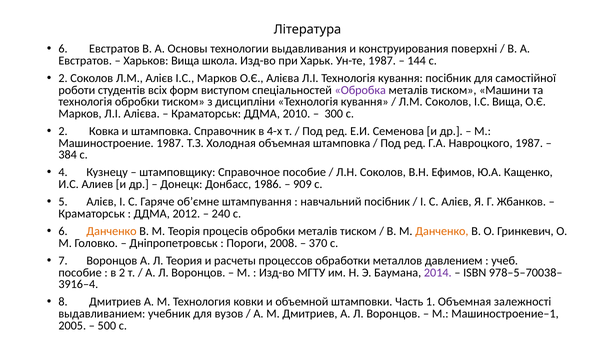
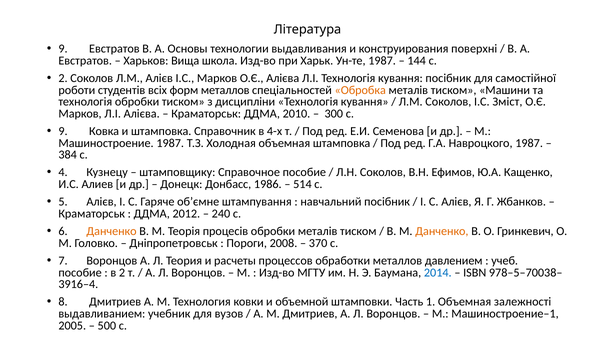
6 at (63, 49): 6 -> 9
форм виступом: виступом -> металлов
Обробка colour: purple -> orange
І.С Вища: Вища -> Зміст
2 at (63, 131): 2 -> 9
909: 909 -> 514
2014 colour: purple -> blue
